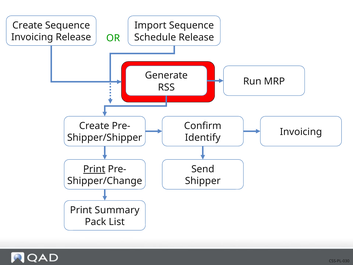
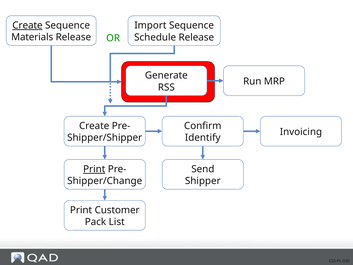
Create at (27, 25) underline: none -> present
Invoicing at (32, 37): Invoicing -> Materials
Summary: Summary -> Customer
